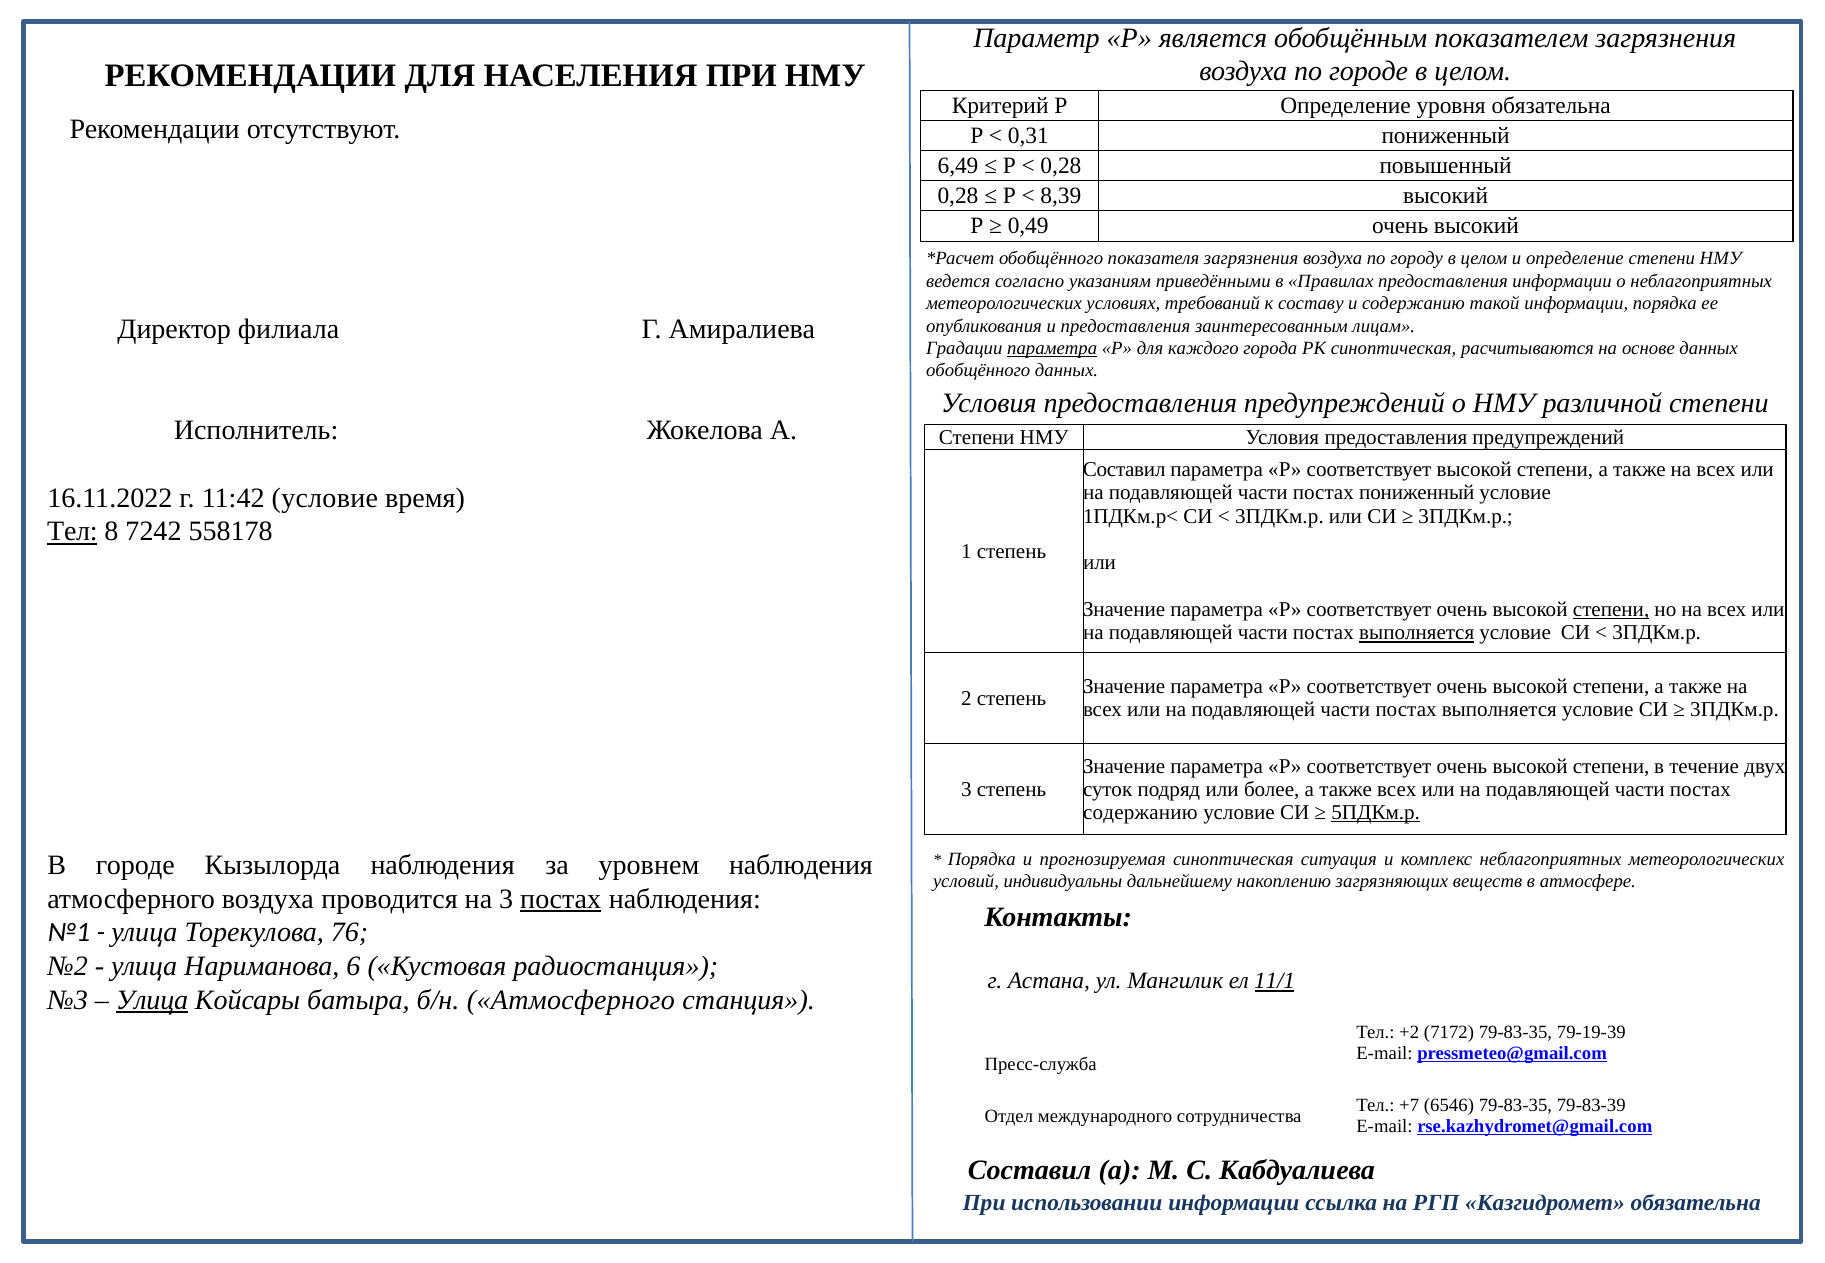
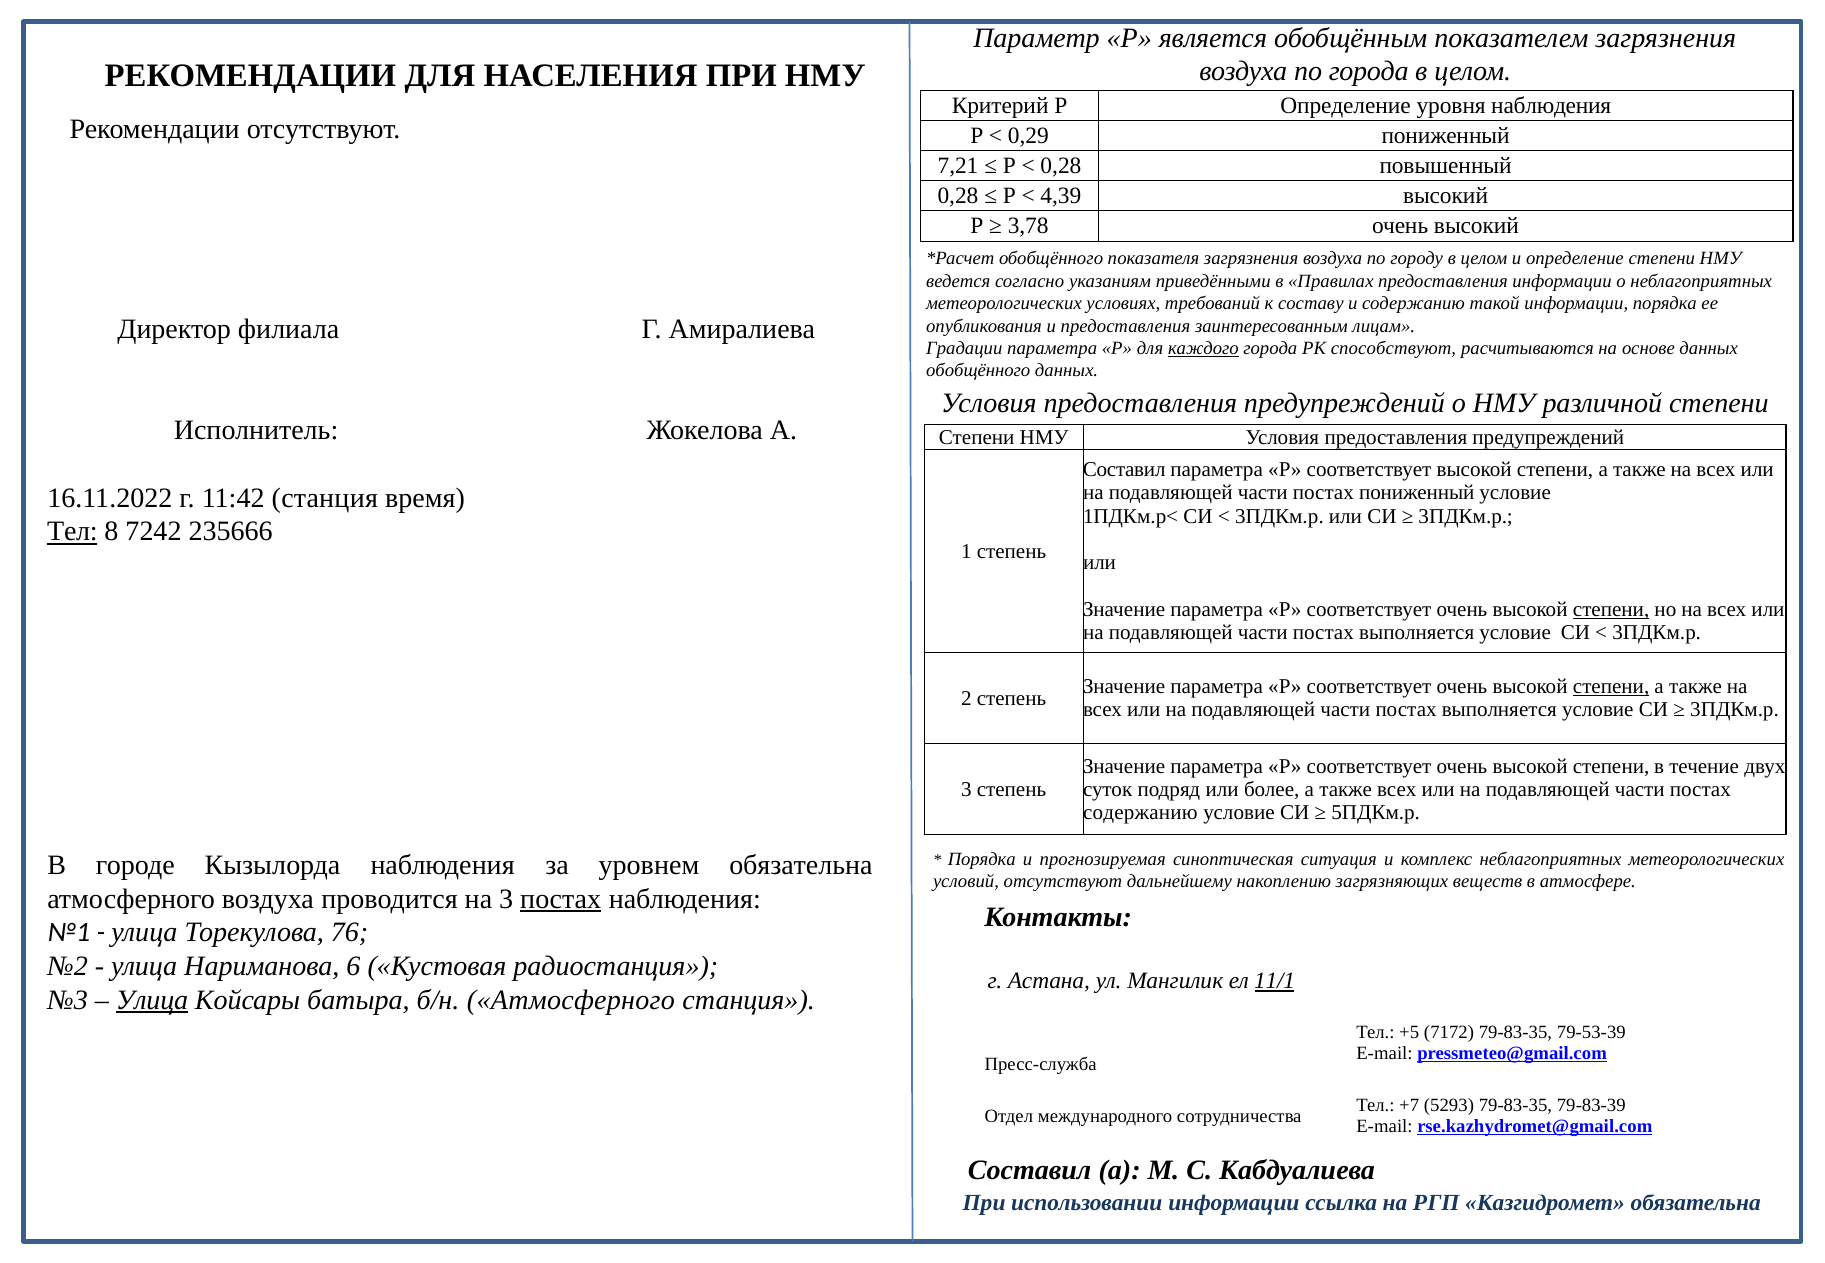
по городе: городе -> города
уровня обязательна: обязательна -> наблюдения
0,31: 0,31 -> 0,29
6,49: 6,49 -> 7,21
8,39: 8,39 -> 4,39
0,49: 0,49 -> 3,78
параметра at (1052, 348) underline: present -> none
каждого underline: none -> present
РК синоптическая: синоптическая -> способствуют
11:42 условие: условие -> станция
558178: 558178 -> 235666
выполняется at (1417, 633) underline: present -> none
степени at (1611, 687) underline: none -> present
5ПДКм.р underline: present -> none
уровнем наблюдения: наблюдения -> обязательна
условий индивидуальны: индивидуальны -> отсутствуют
+2: +2 -> +5
79-19-39: 79-19-39 -> 79-53-39
6546: 6546 -> 5293
